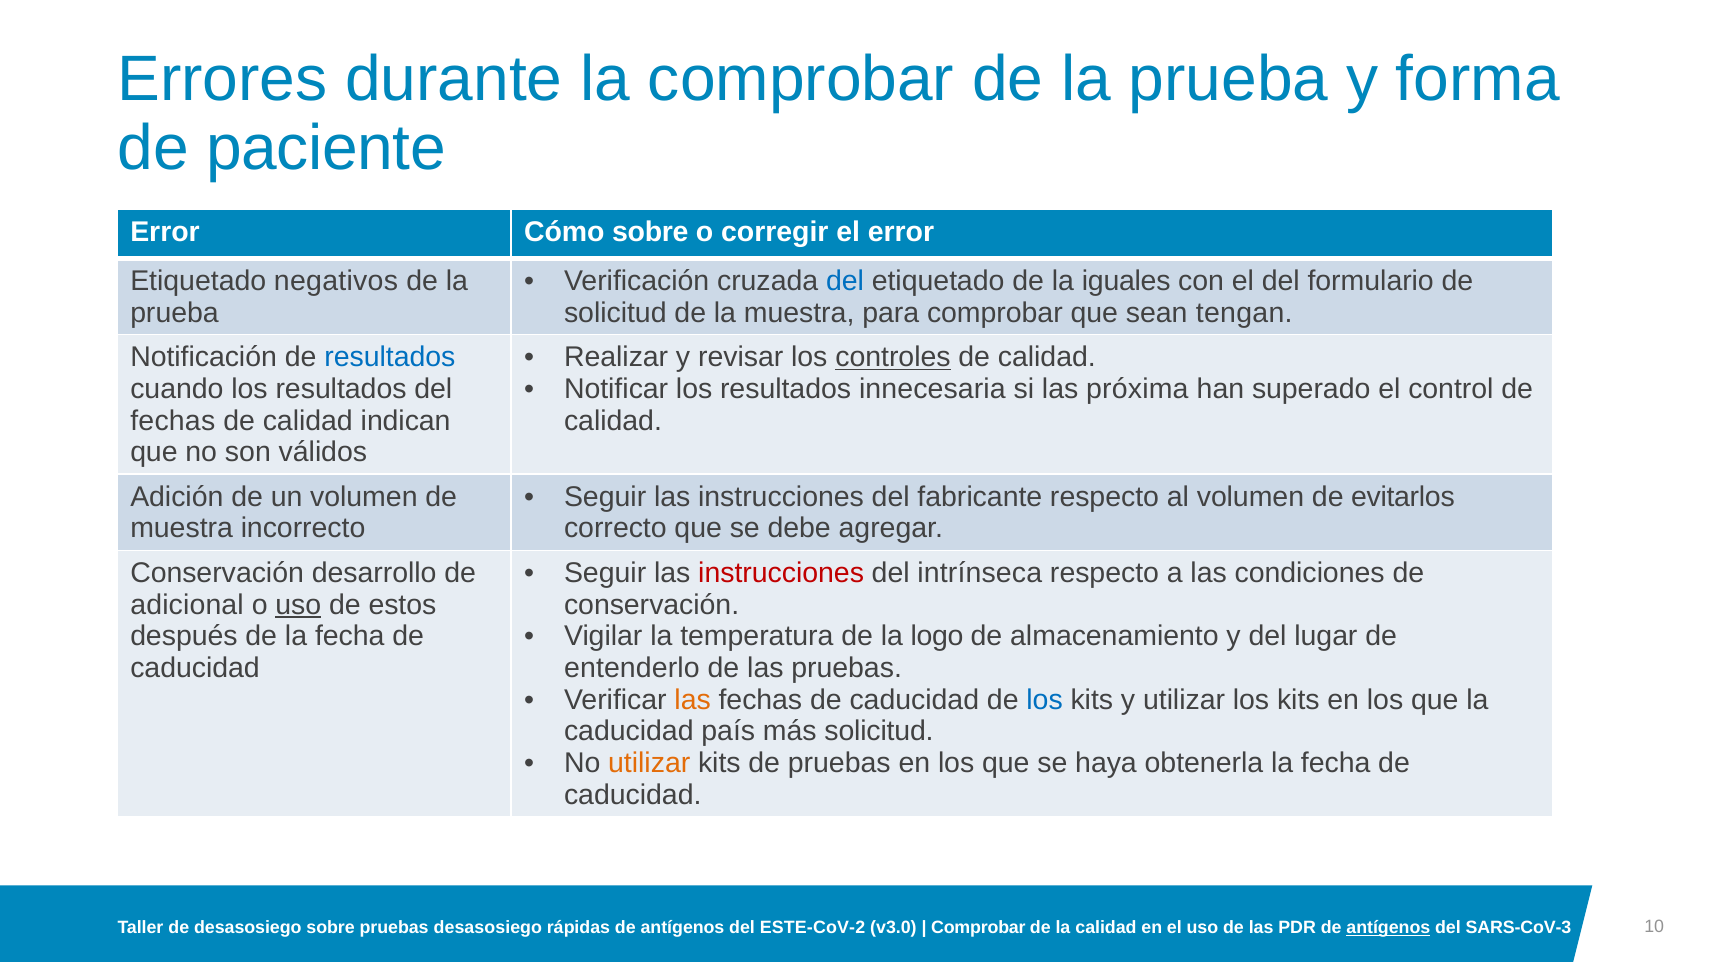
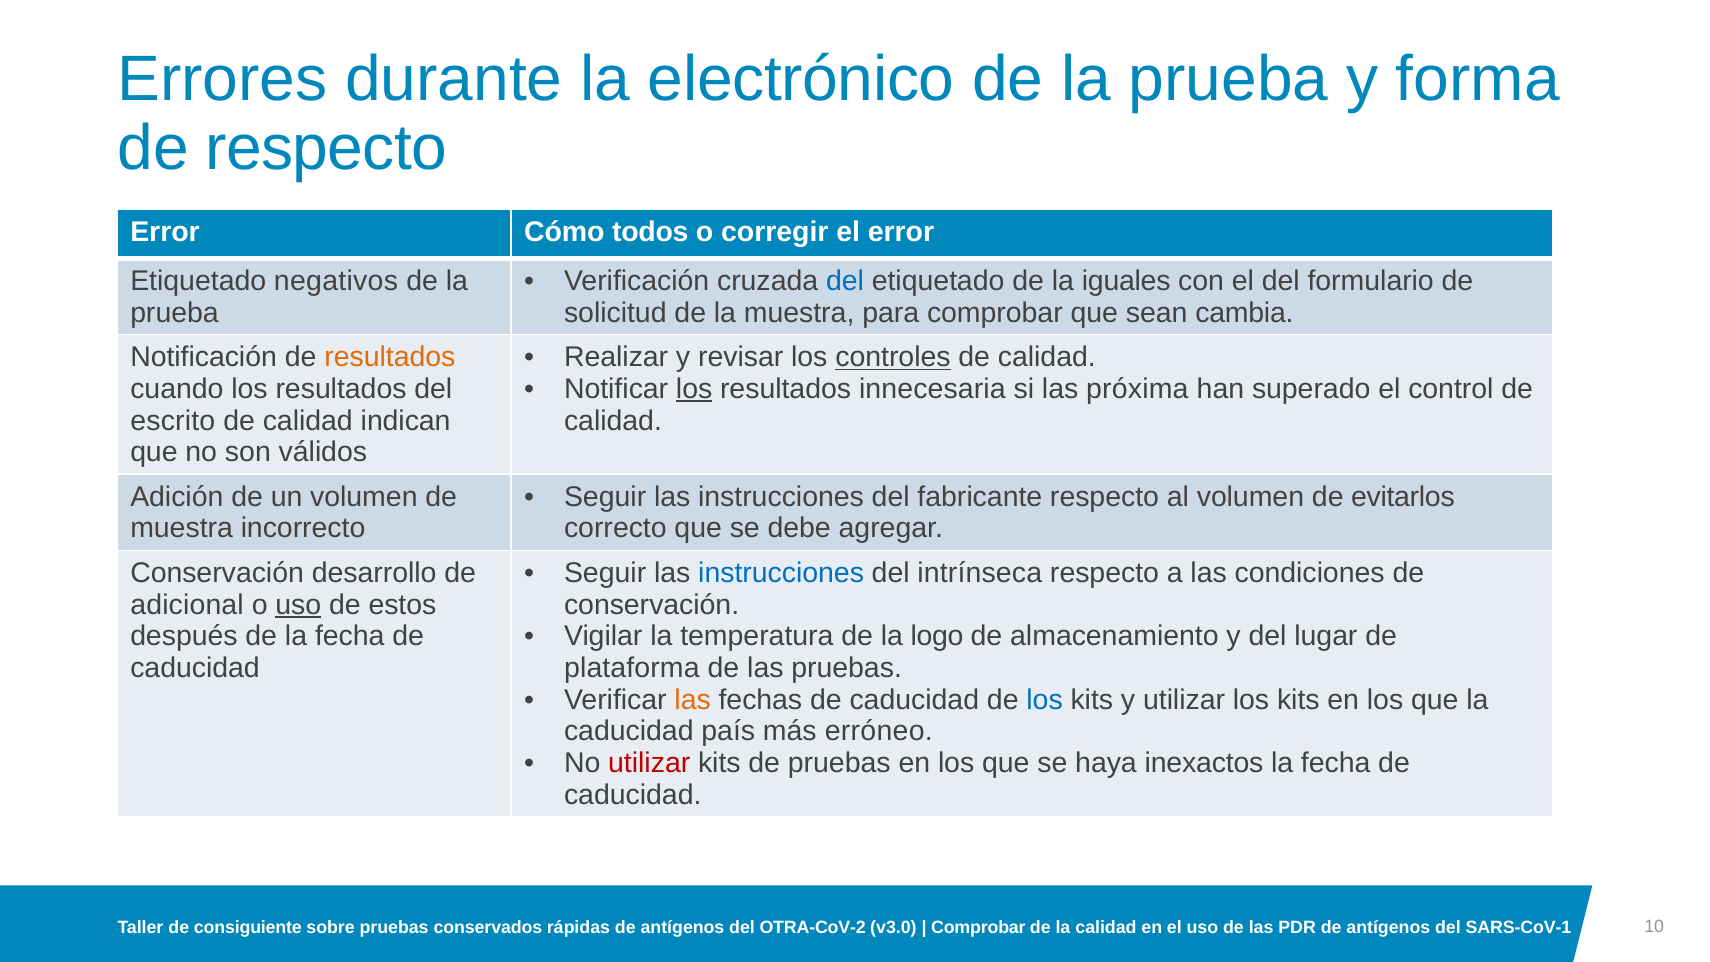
la comprobar: comprobar -> electrónico
de paciente: paciente -> respecto
Cómo sobre: sobre -> todos
tengan: tengan -> cambia
resultados at (390, 357) colour: blue -> orange
los at (694, 389) underline: none -> present
fechas at (173, 421): fechas -> escrito
instrucciones at (781, 573) colour: red -> blue
entenderlo: entenderlo -> plataforma
más solicitud: solicitud -> erróneo
utilizar at (649, 763) colour: orange -> red
obtenerla: obtenerla -> inexactos
de desasosiego: desasosiego -> consiguiente
pruebas desasosiego: desasosiego -> conservados
ESTE-CoV-2: ESTE-CoV-2 -> OTRA-CoV-2
antígenos at (1388, 928) underline: present -> none
SARS-CoV-3: SARS-CoV-3 -> SARS-CoV-1
